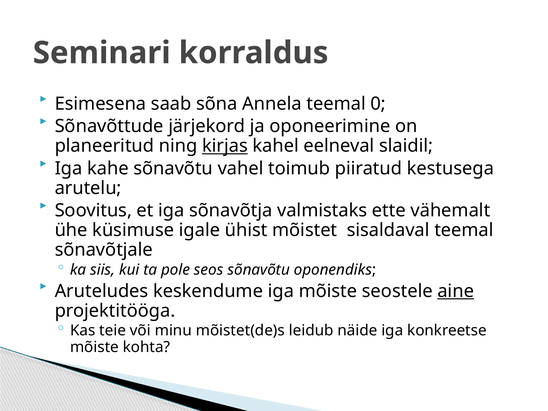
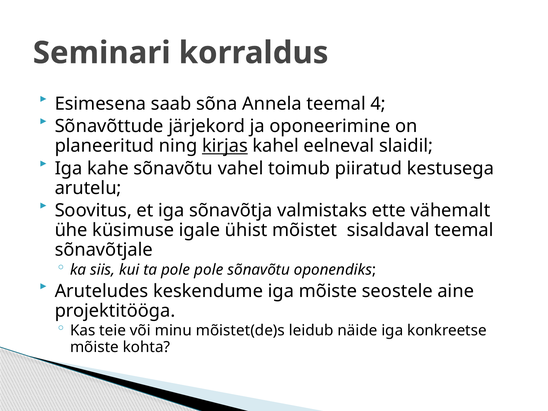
0: 0 -> 4
pole seos: seos -> pole
aine underline: present -> none
